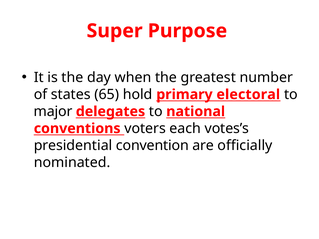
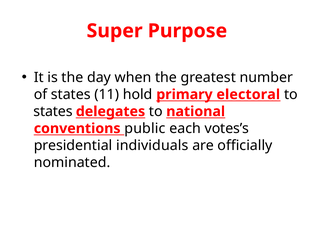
65: 65 -> 11
major at (53, 112): major -> states
voters: voters -> public
convention: convention -> individuals
